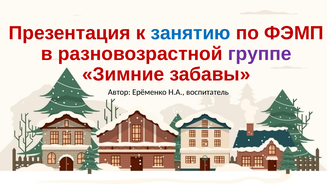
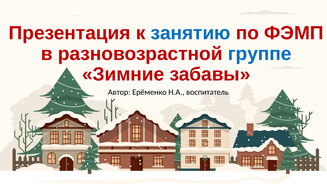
группе colour: purple -> blue
